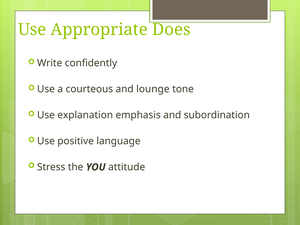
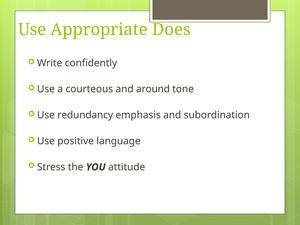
lounge: lounge -> around
explanation: explanation -> redundancy
